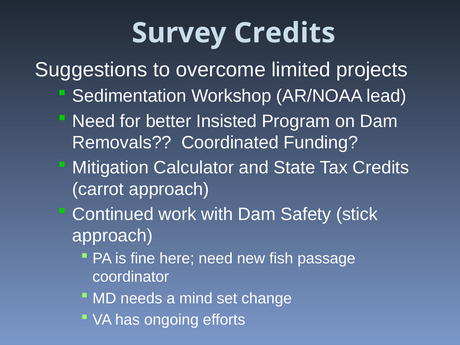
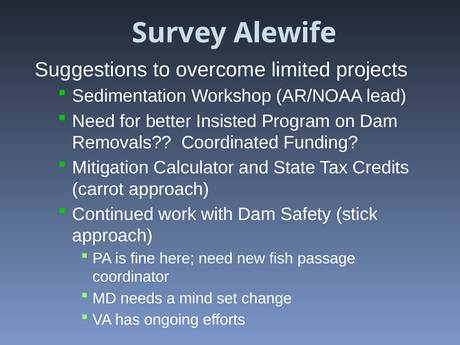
Survey Credits: Credits -> Alewife
